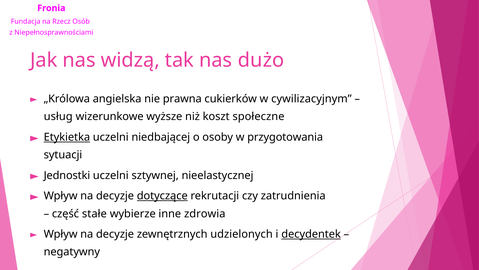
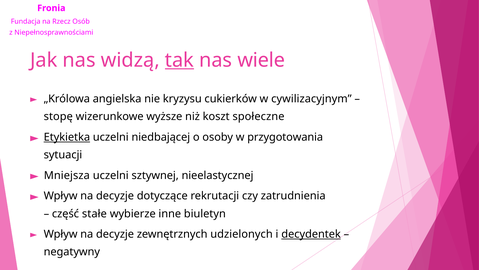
tak underline: none -> present
dużo: dużo -> wiele
prawna: prawna -> kryzysu
usług: usług -> stopę
Jednostki: Jednostki -> Mniejsza
dotyczące underline: present -> none
zdrowia: zdrowia -> biuletyn
